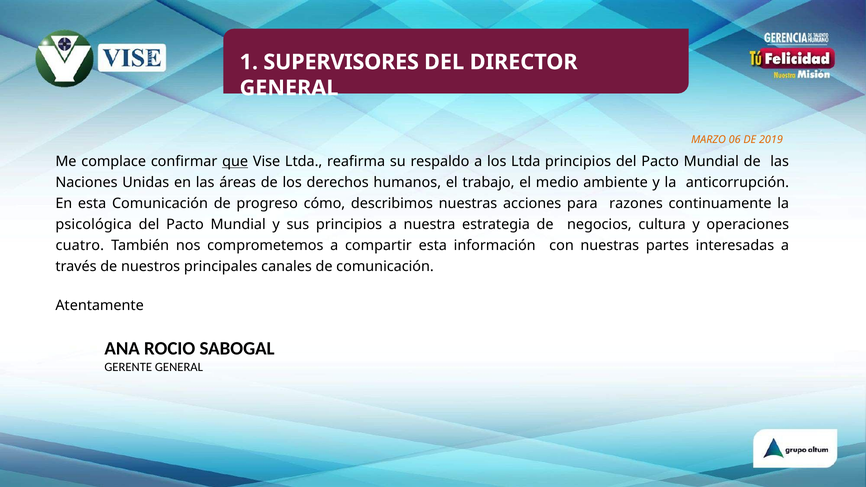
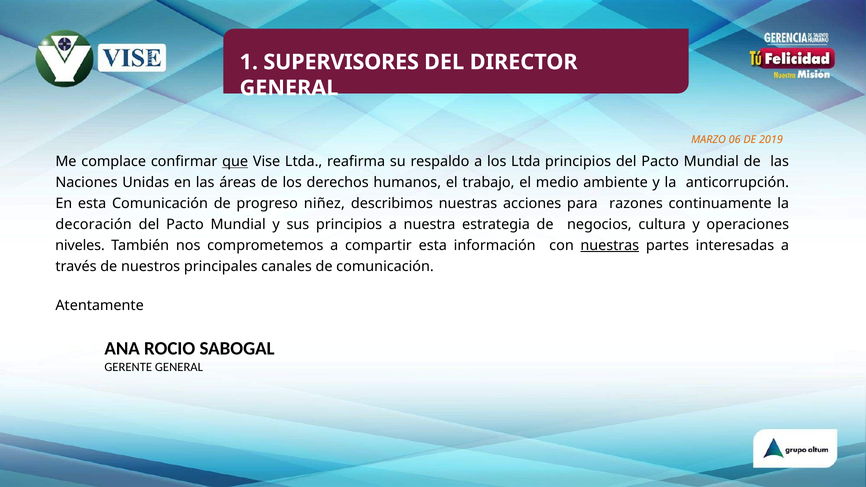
cómo: cómo -> niñez
psicológica: psicológica -> decoración
cuatro: cuatro -> niveles
nuestras at (610, 245) underline: none -> present
